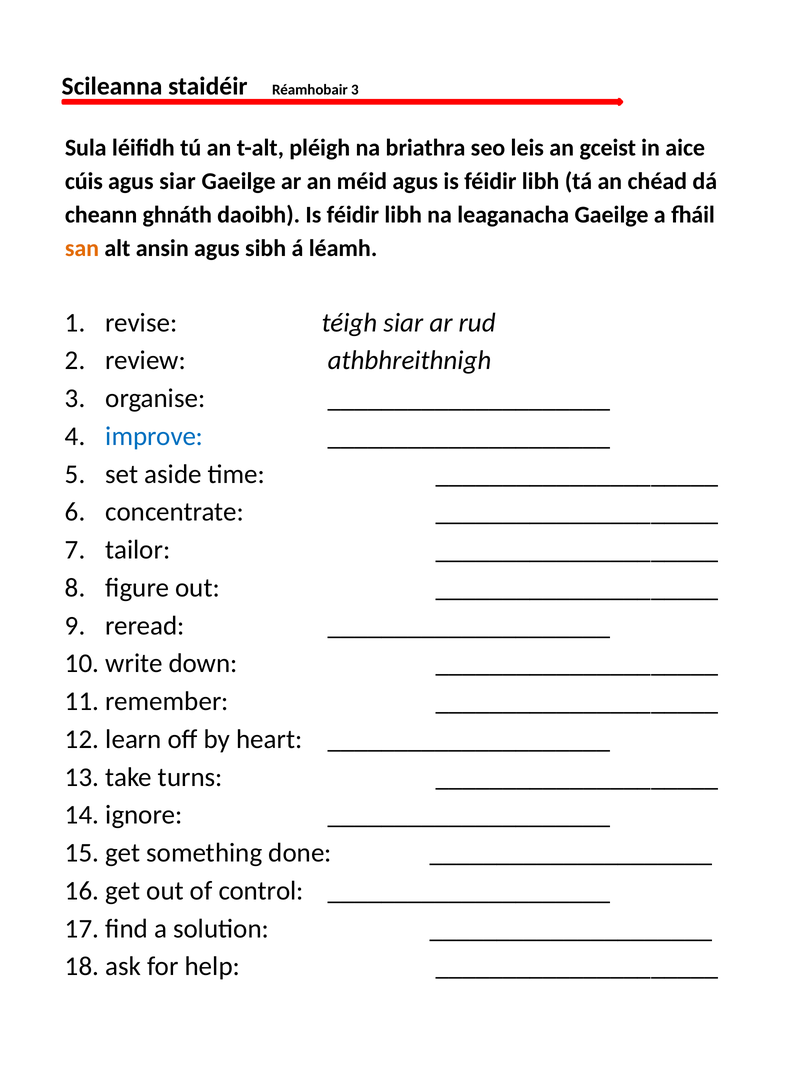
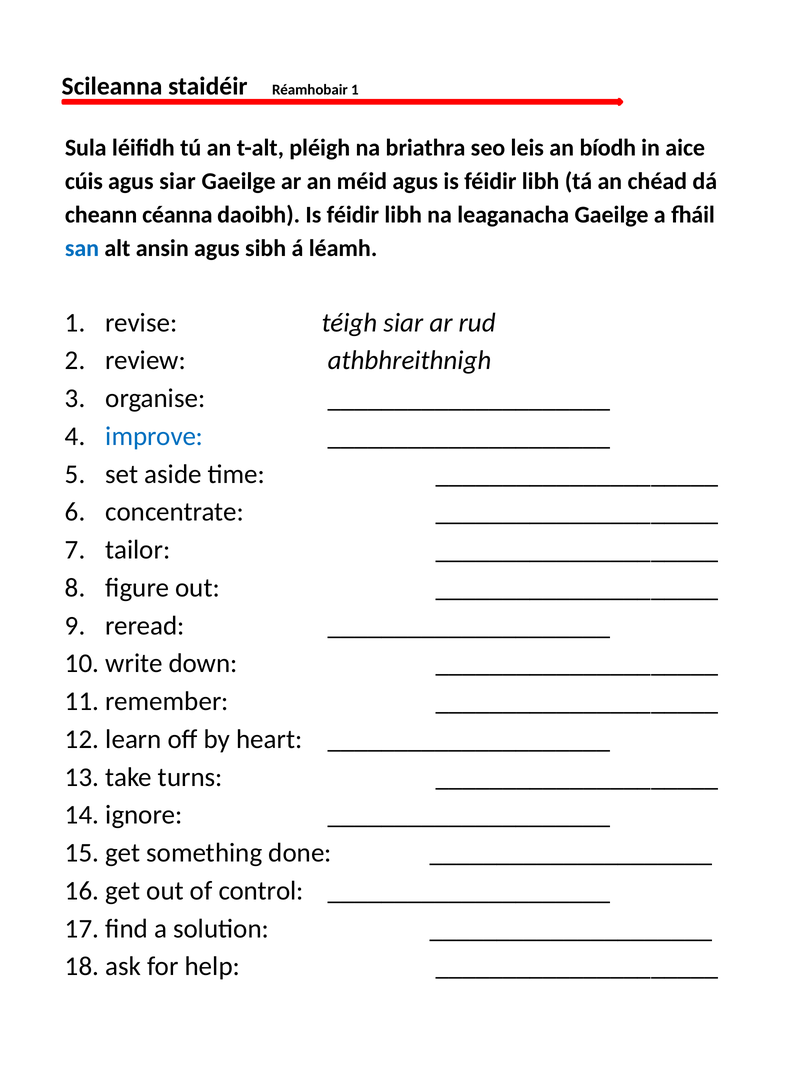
Réamhobair 3: 3 -> 1
gceist: gceist -> bíodh
ghnáth: ghnáth -> céanna
san colour: orange -> blue
